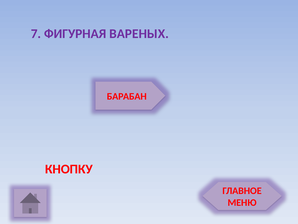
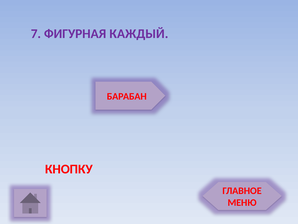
ВАРЕНЫХ: ВАРЕНЫХ -> КАЖДЫЙ
